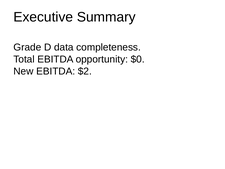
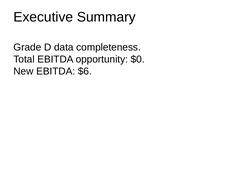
$2: $2 -> $6
